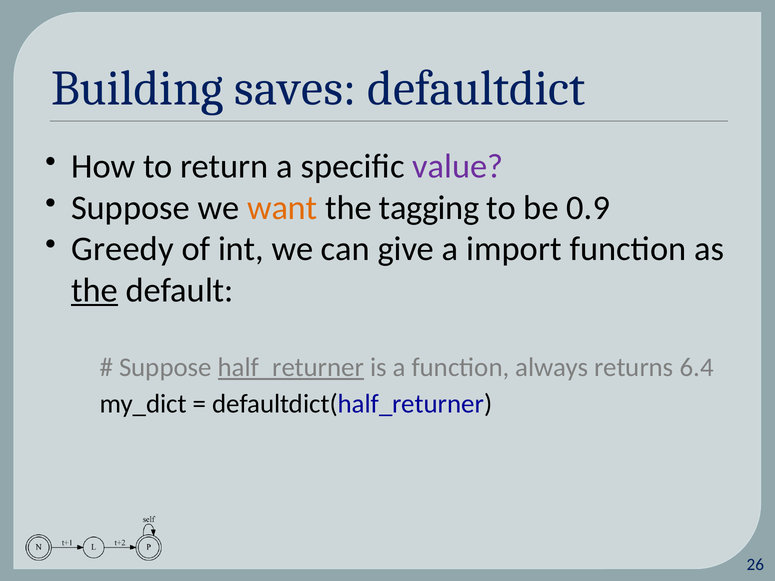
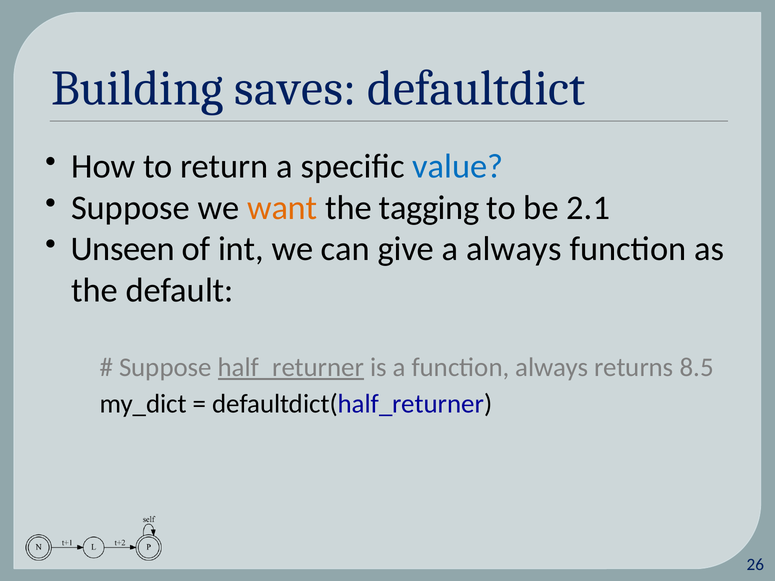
value colour: purple -> blue
0.9: 0.9 -> 2.1
Greedy: Greedy -> Unseen
a import: import -> always
the at (94, 290) underline: present -> none
6.4: 6.4 -> 8.5
